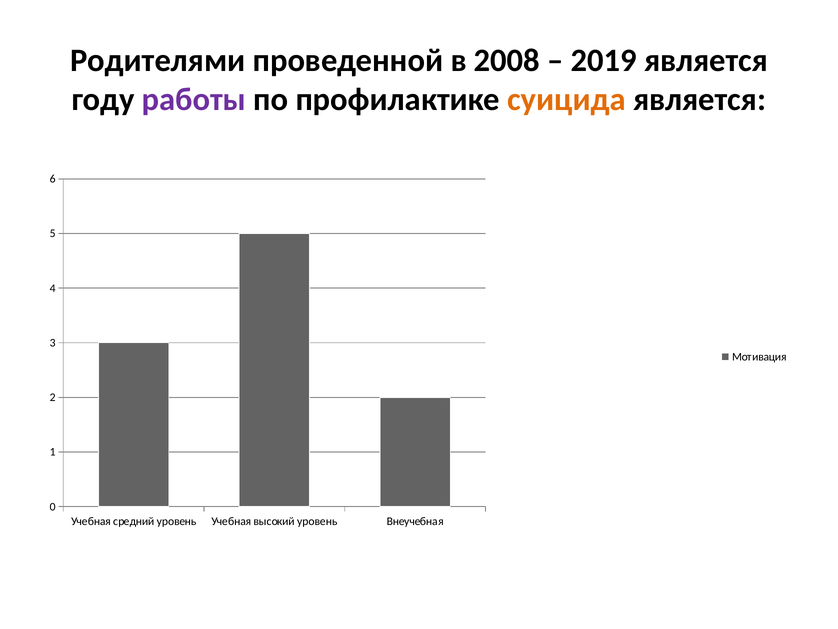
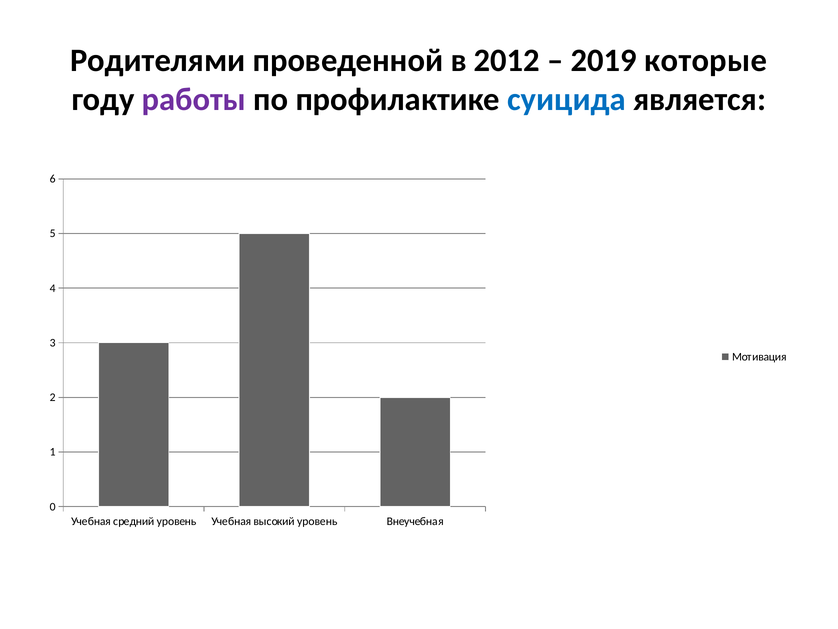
2008: 2008 -> 2012
2019 является: является -> которые
суицида colour: orange -> blue
